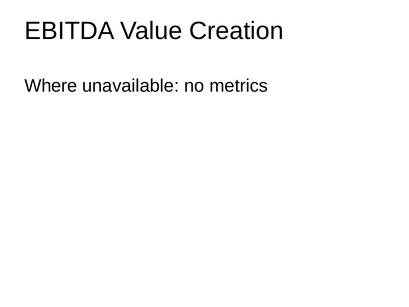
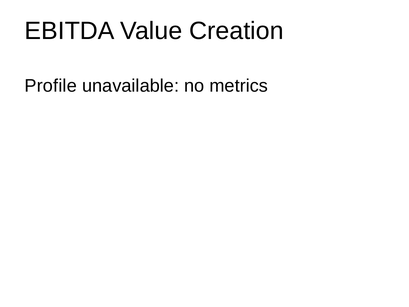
Where: Where -> Profile
